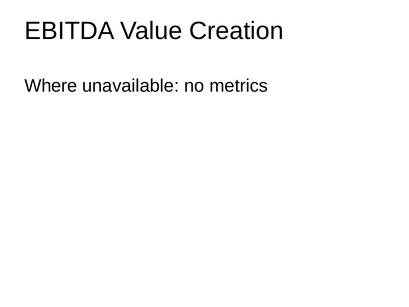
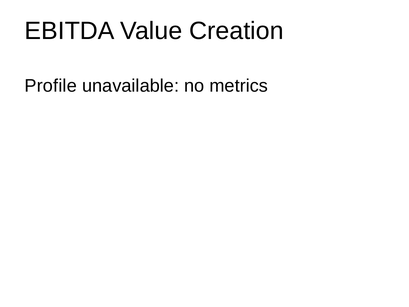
Where: Where -> Profile
